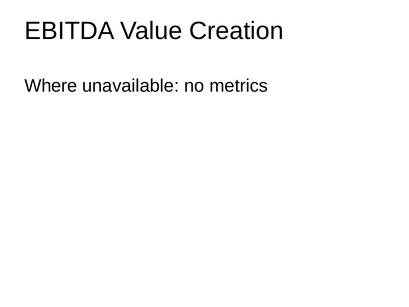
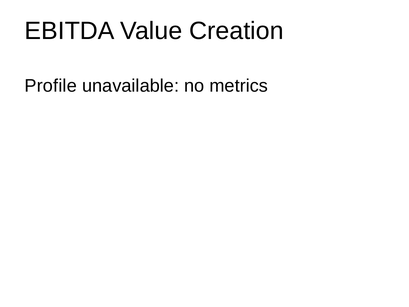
Where: Where -> Profile
